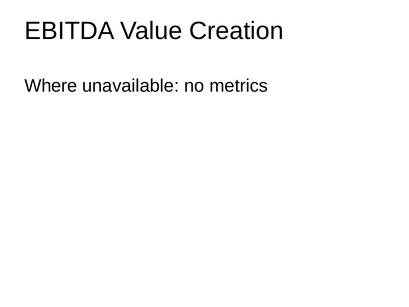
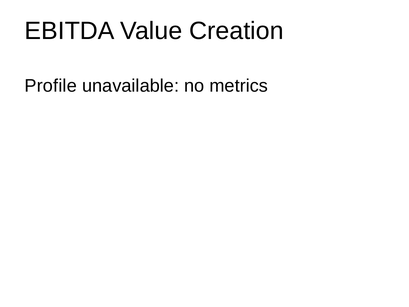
Where: Where -> Profile
